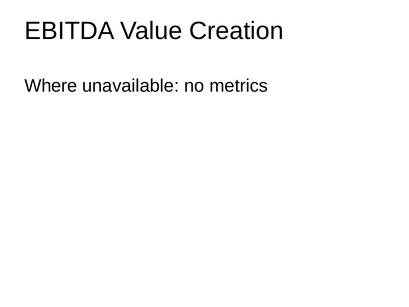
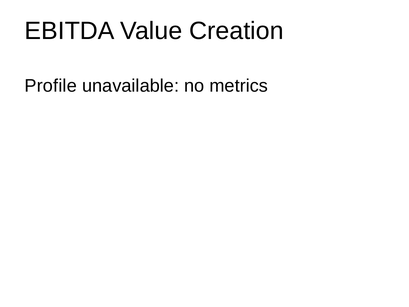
Where: Where -> Profile
